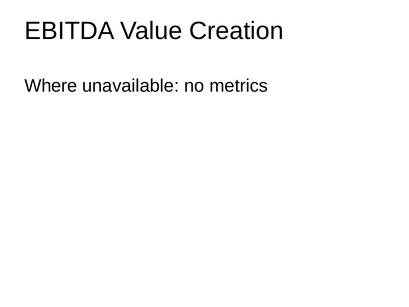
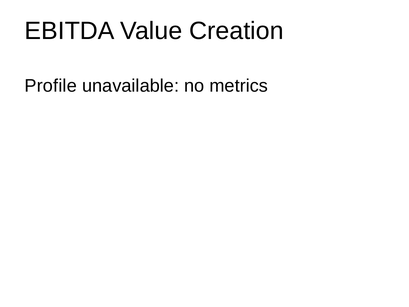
Where: Where -> Profile
